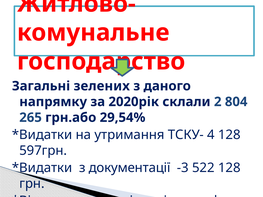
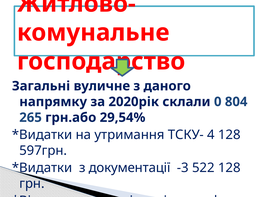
зелених: зелених -> вуличне
2: 2 -> 0
